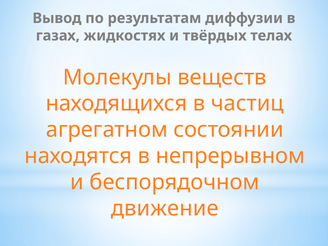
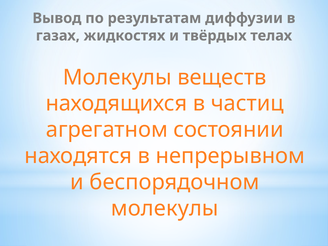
движение at (165, 208): движение -> молекулы
